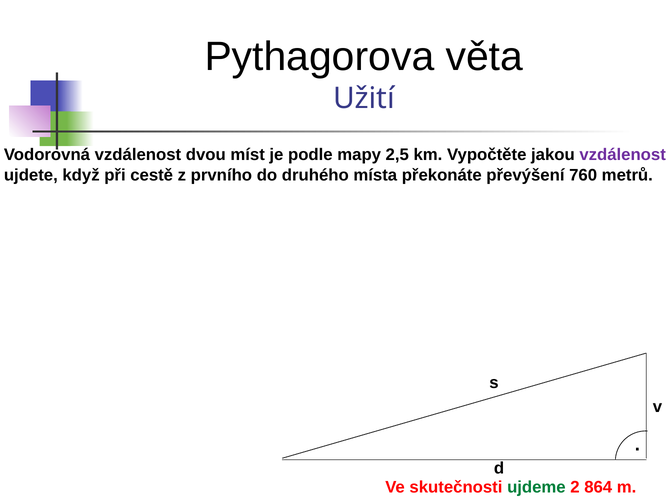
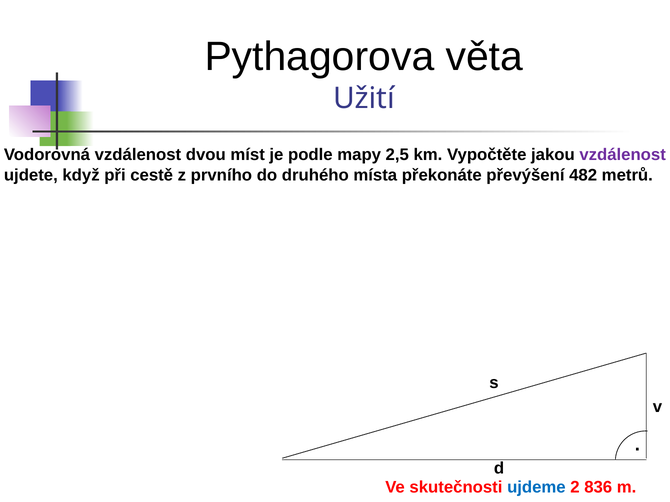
760: 760 -> 482
ujdeme colour: green -> blue
864: 864 -> 836
